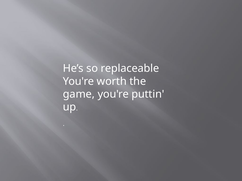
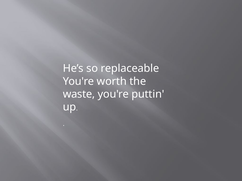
game: game -> waste
